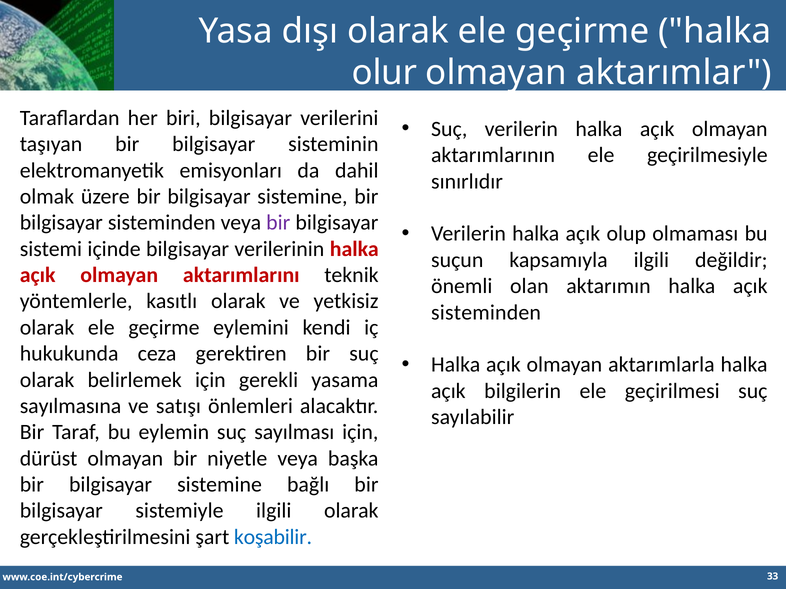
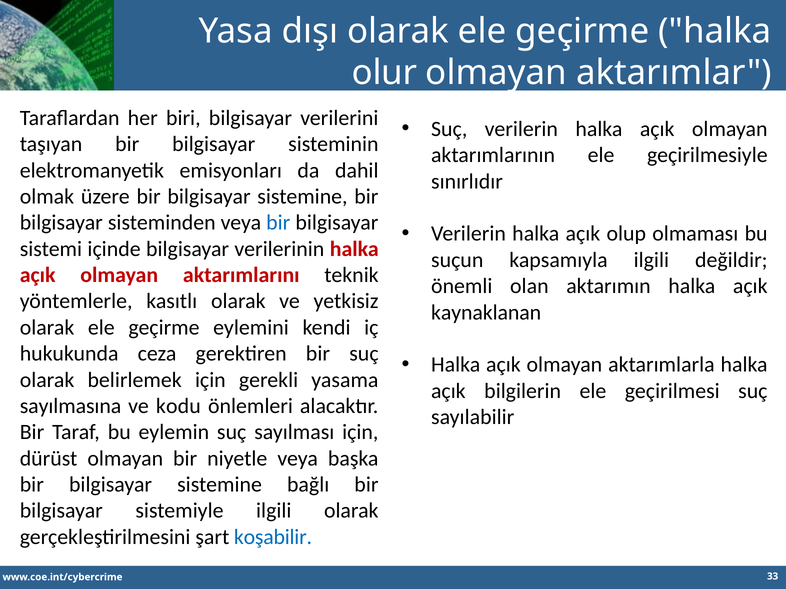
bir at (278, 223) colour: purple -> blue
sisteminden at (486, 313): sisteminden -> kaynaklanan
satışı: satışı -> kodu
